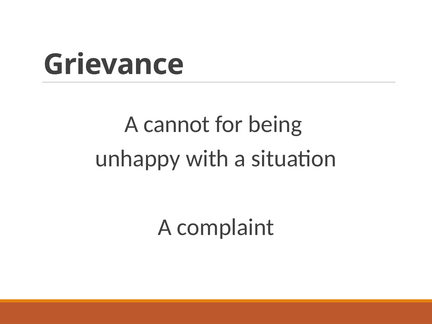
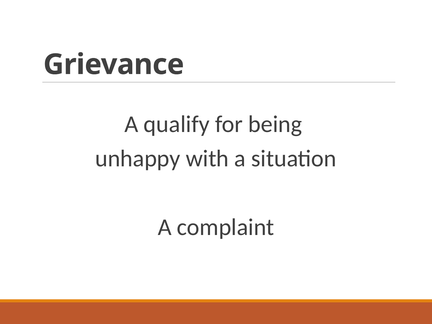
cannot: cannot -> qualify
